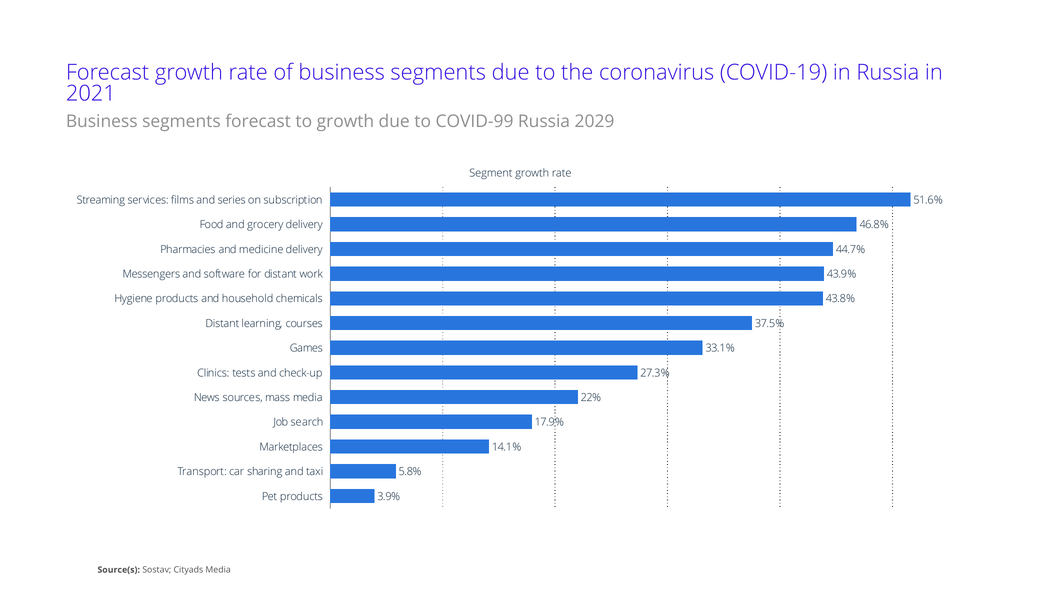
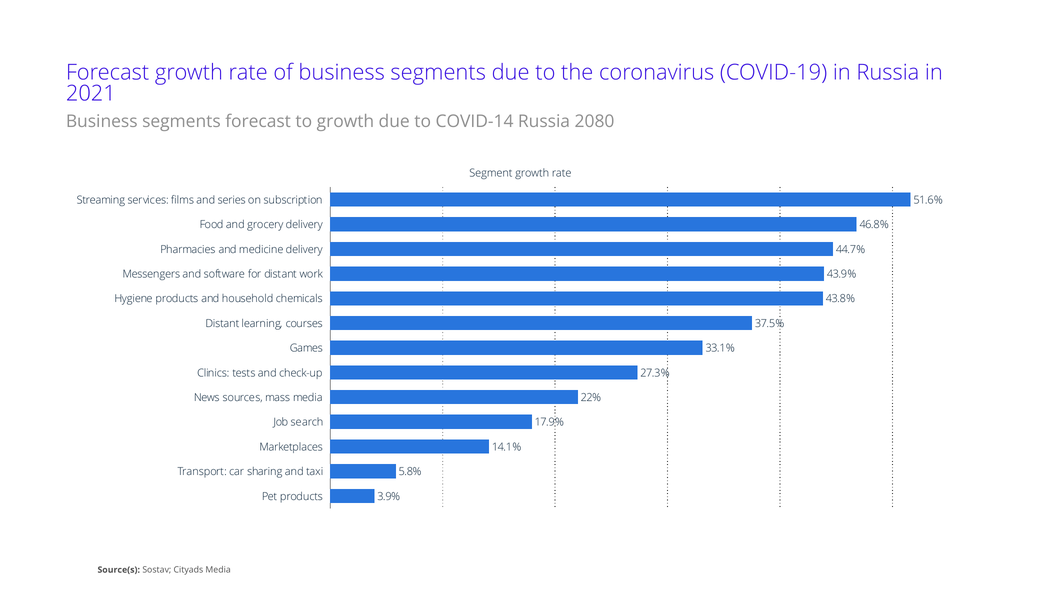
COVID-99: COVID-99 -> COVID-14
2029: 2029 -> 2080
